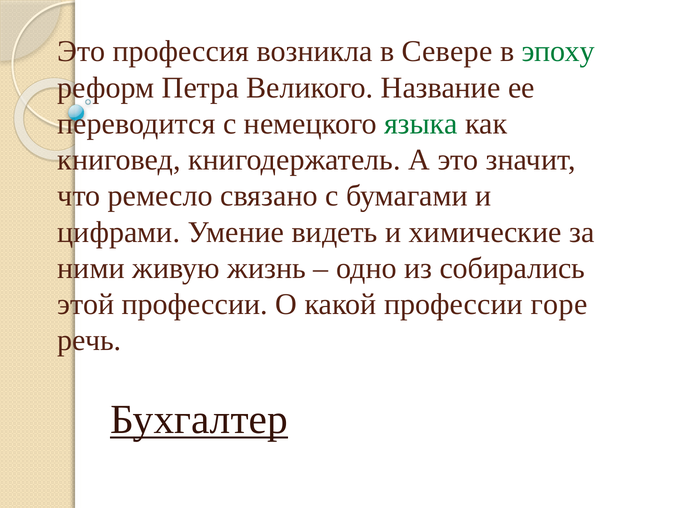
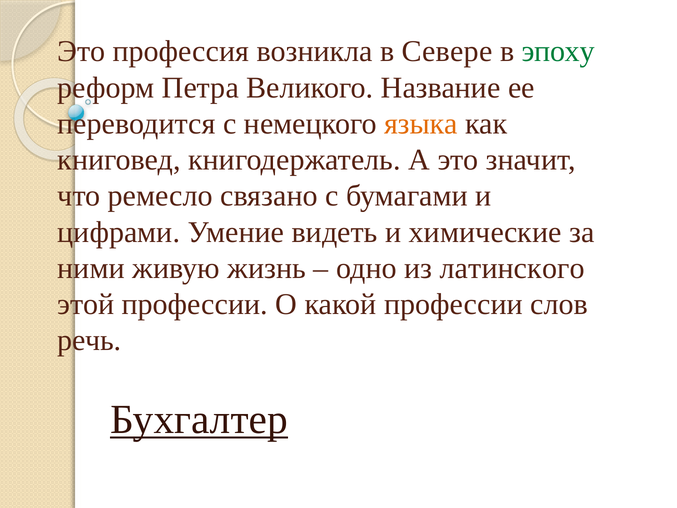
языка colour: green -> orange
собирались: собирались -> латинского
горе: горе -> слов
